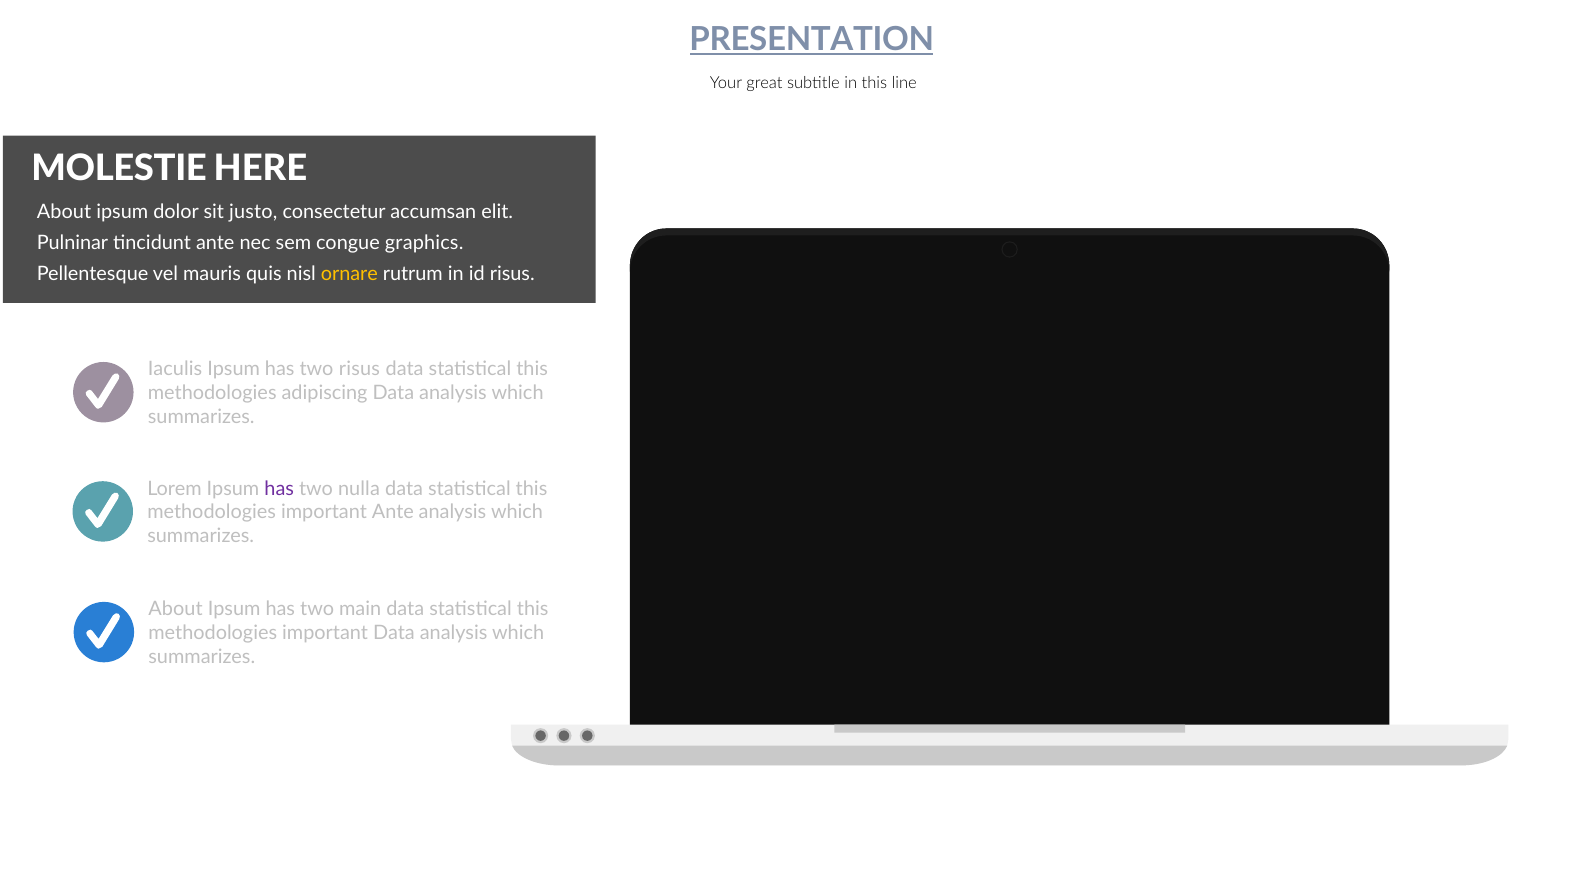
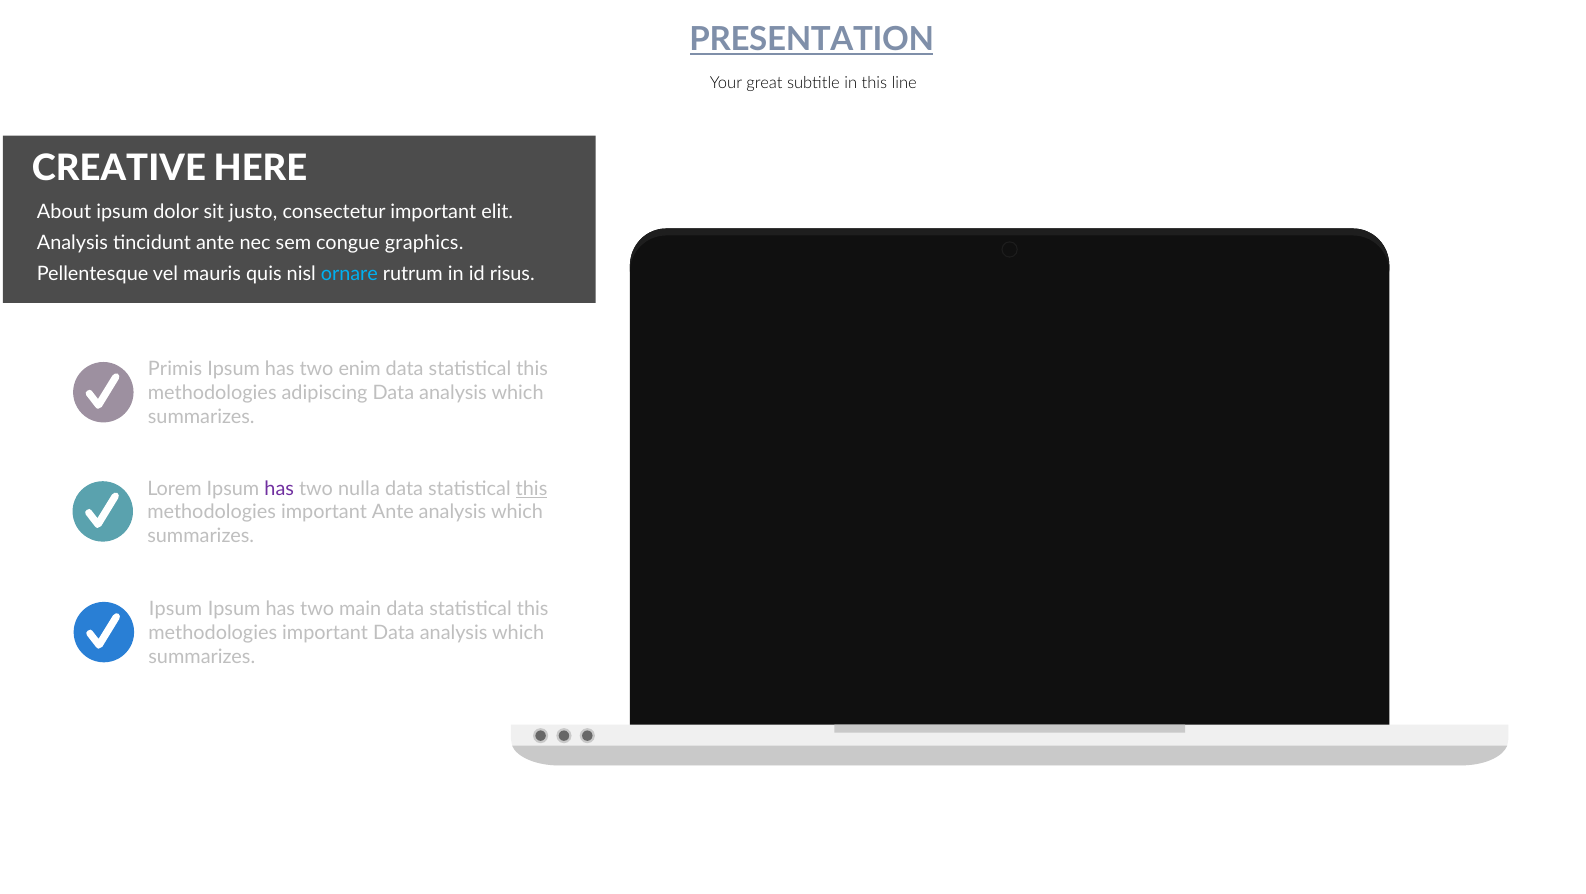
MOLESTIE: MOLESTIE -> CREATIVE
consectetur accumsan: accumsan -> important
Pulninar at (72, 243): Pulninar -> Analysis
ornare colour: yellow -> light blue
Iaculis: Iaculis -> Primis
two risus: risus -> enim
this at (532, 489) underline: none -> present
About at (176, 609): About -> Ipsum
